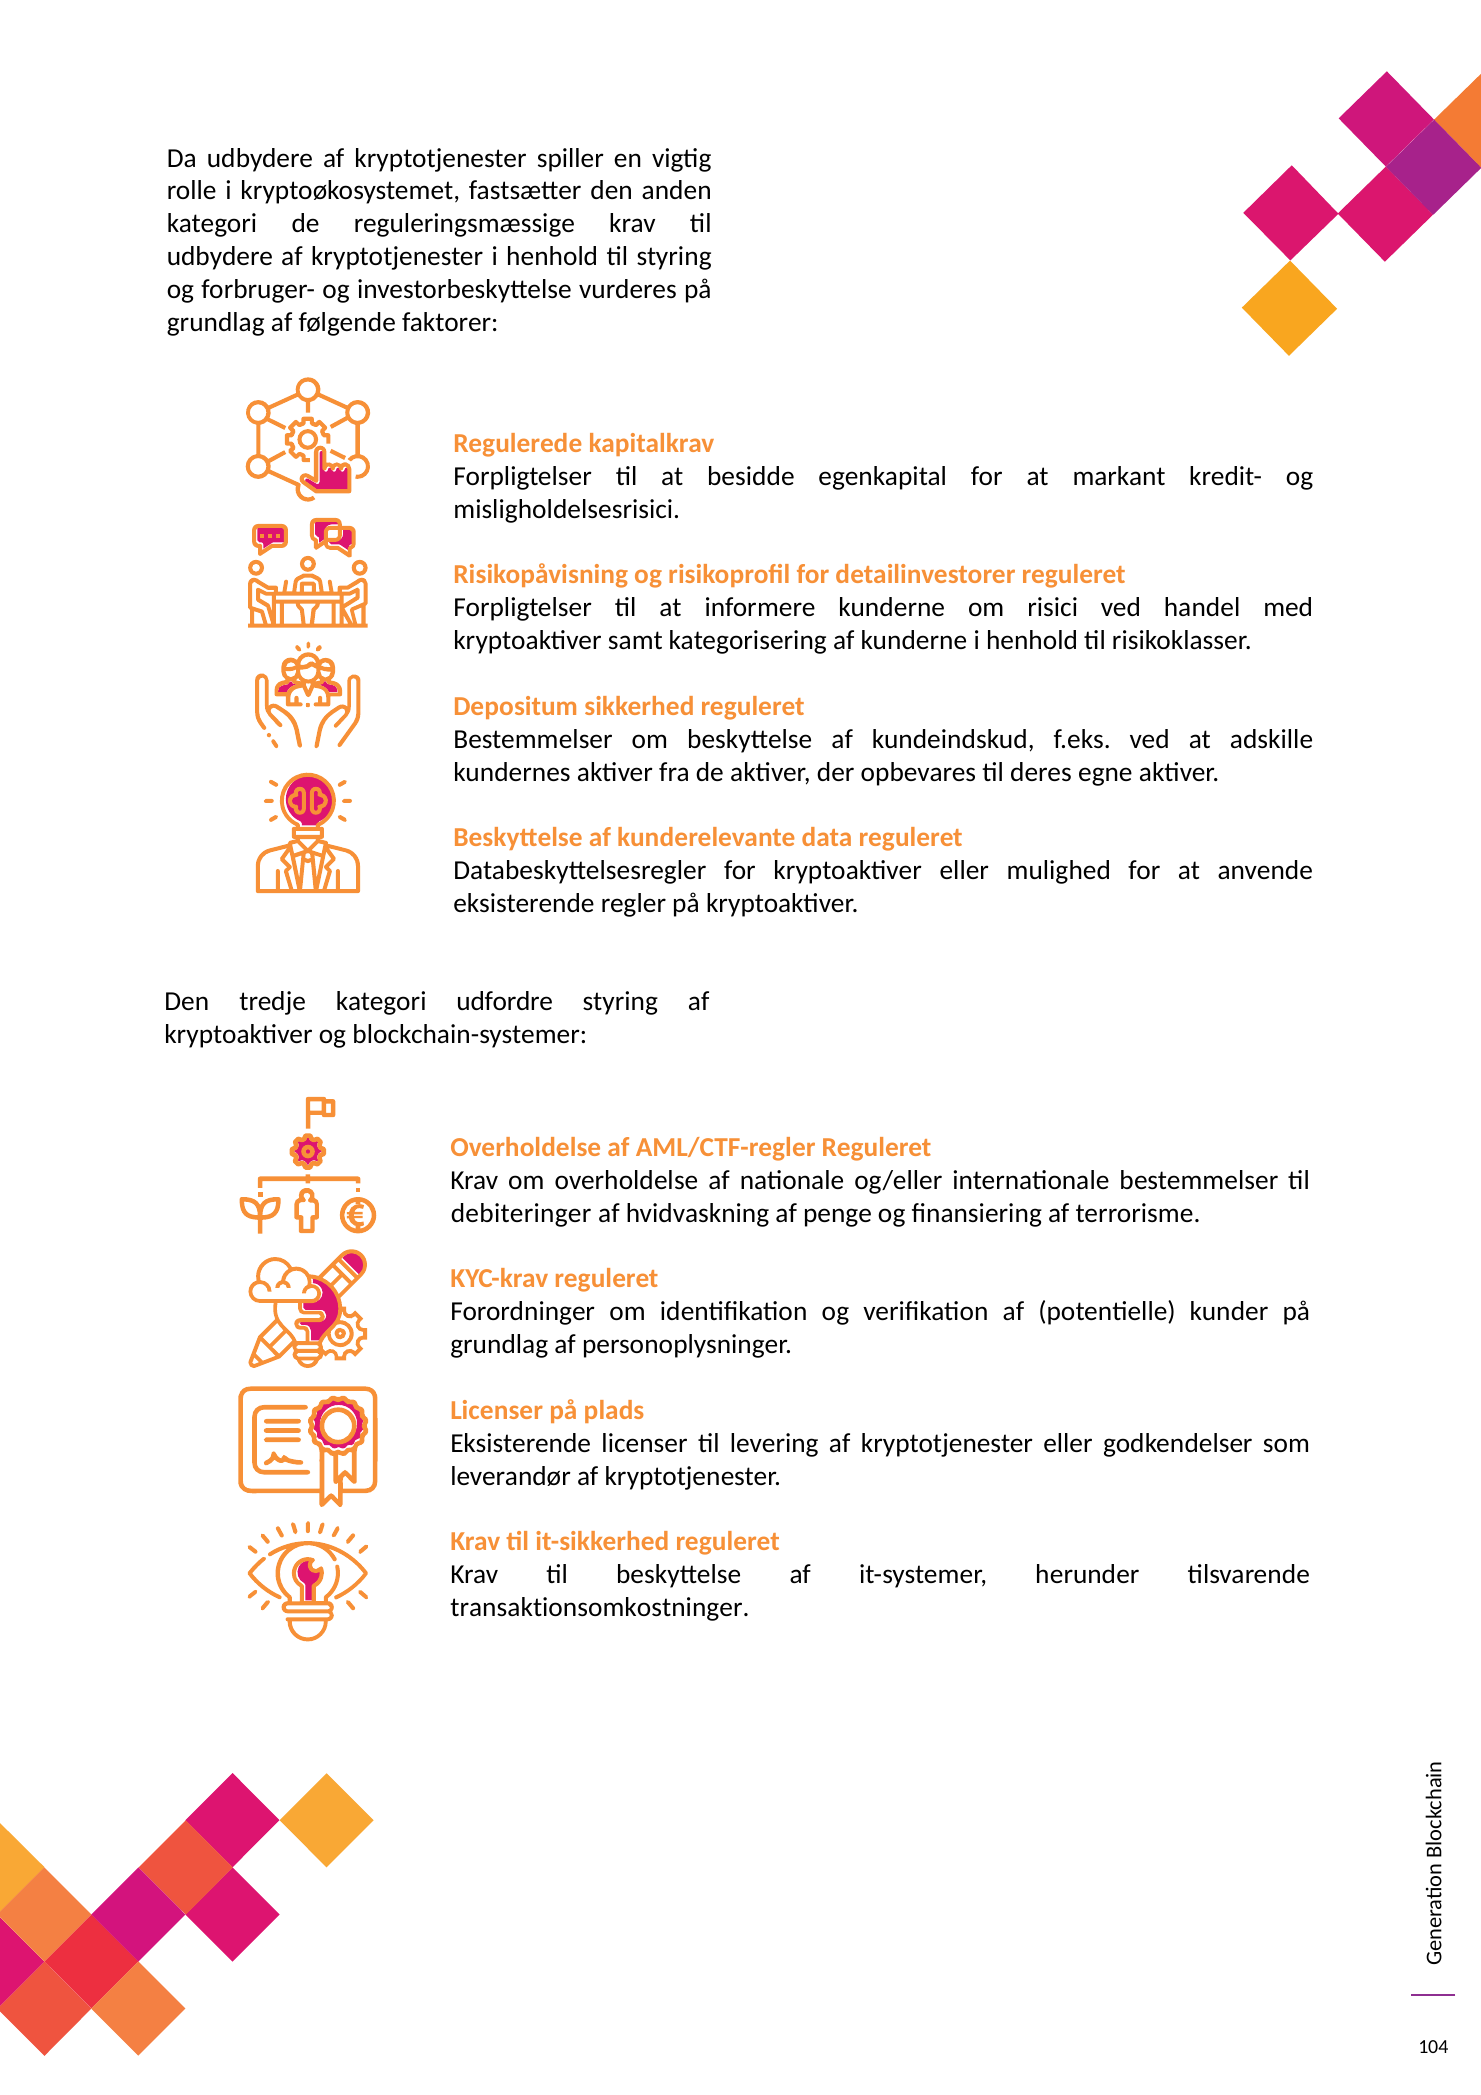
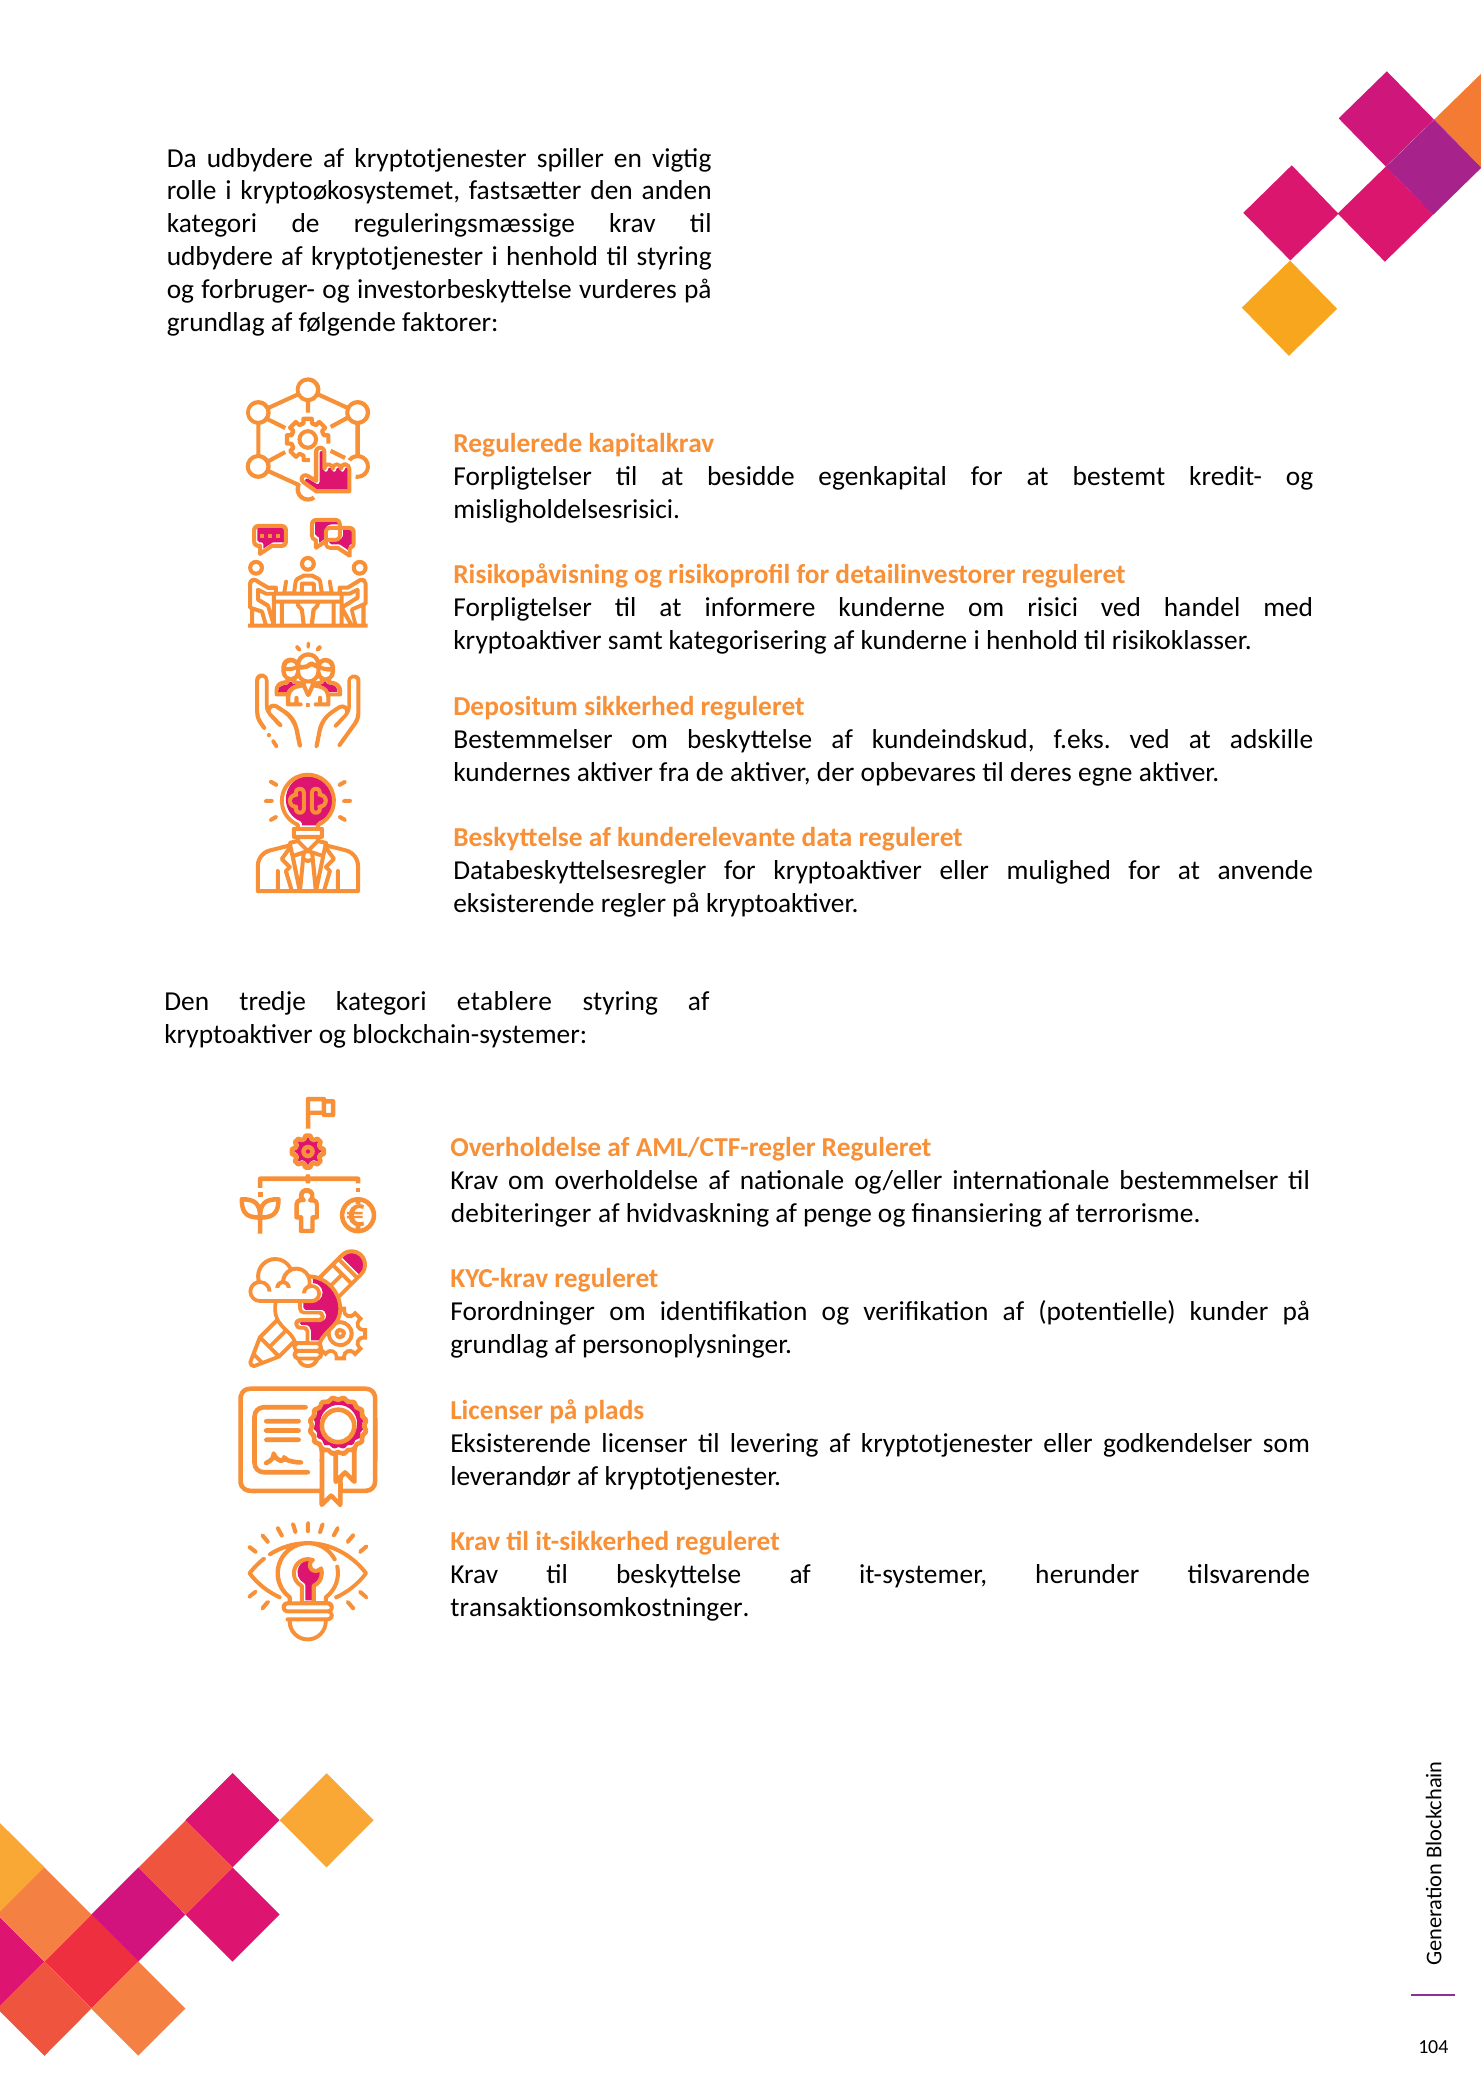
markant: markant -> bestemt
udfordre: udfordre -> etablere
